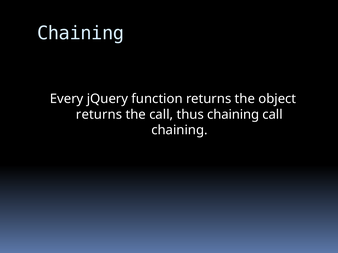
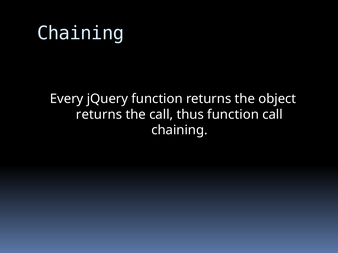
thus chaining: chaining -> function
